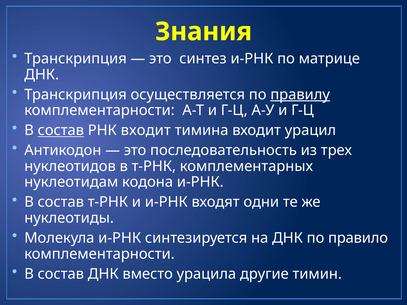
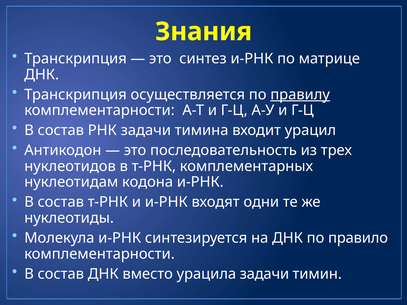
состав at (61, 131) underline: present -> none
РНК входит: входит -> задачи
урацила другие: другие -> задачи
